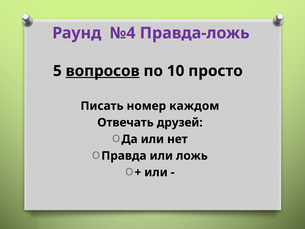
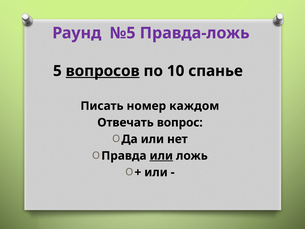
№4: №4 -> №5
просто: просто -> спанье
друзей: друзей -> вопрос
или at (161, 156) underline: none -> present
